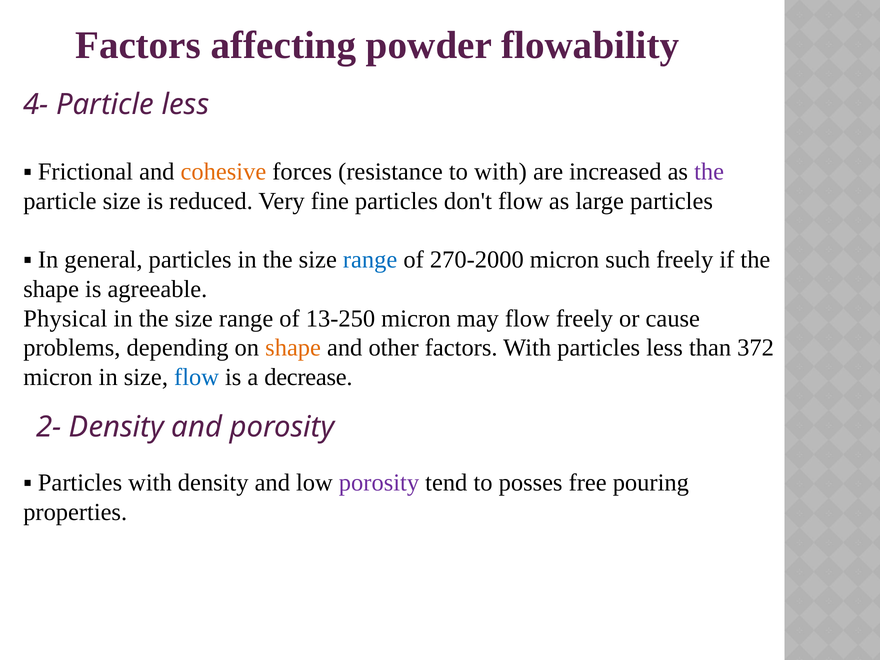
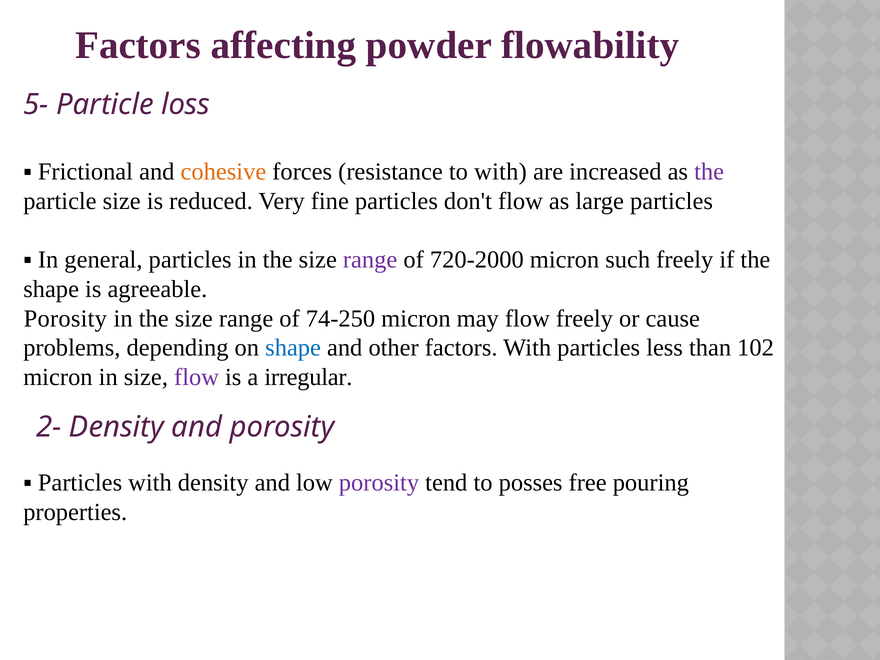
4-: 4- -> 5-
Particle less: less -> loss
range at (370, 260) colour: blue -> purple
270-2000: 270-2000 -> 720-2000
Physical at (65, 318): Physical -> Porosity
13-250: 13-250 -> 74-250
shape at (293, 348) colour: orange -> blue
372: 372 -> 102
flow at (197, 377) colour: blue -> purple
decrease: decrease -> irregular
